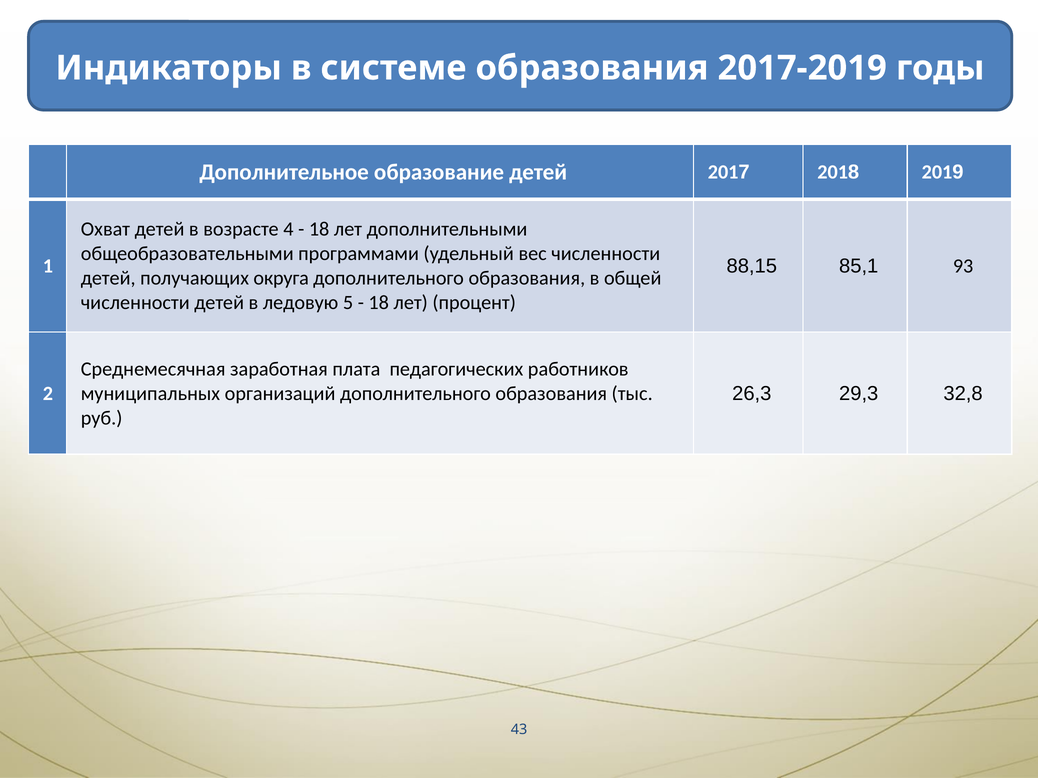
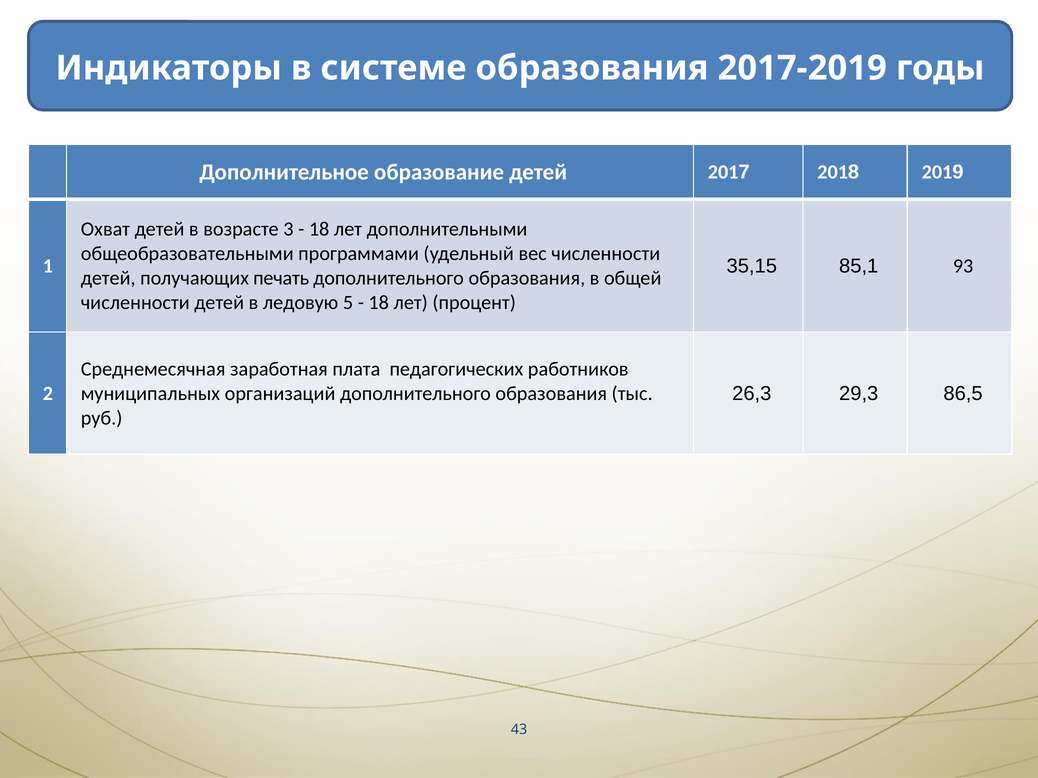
4: 4 -> 3
88,15: 88,15 -> 35,15
округа: округа -> печать
32,8: 32,8 -> 86,5
